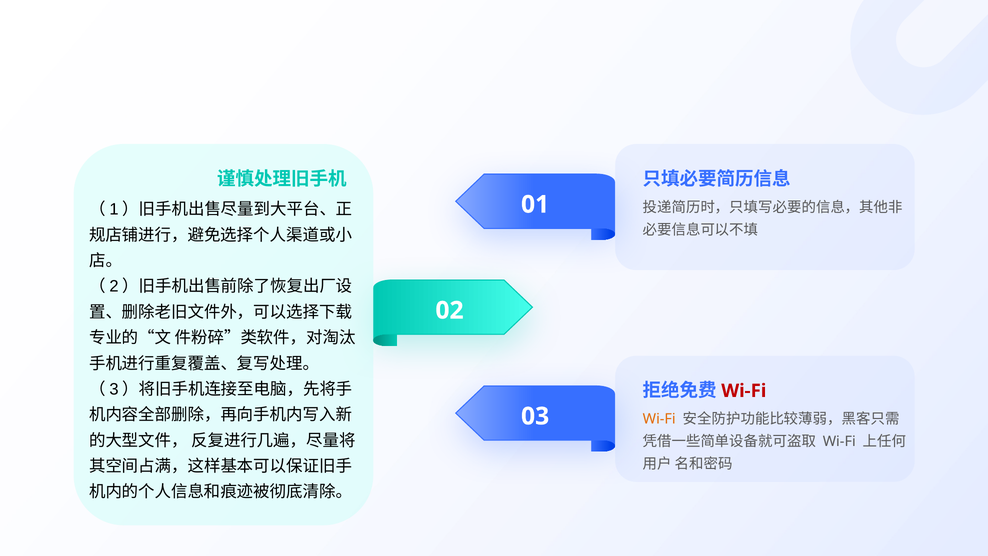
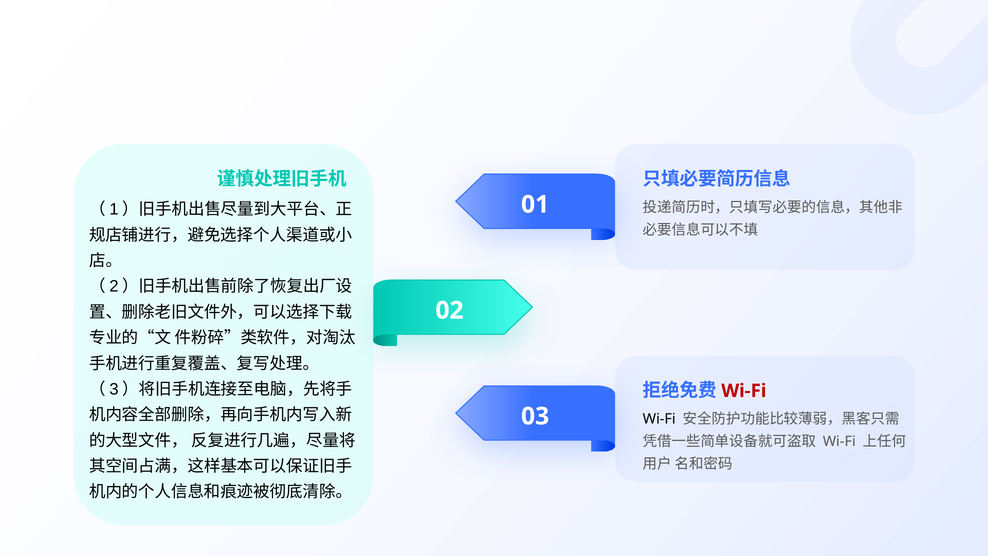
Wi-Fi at (659, 419) colour: orange -> black
